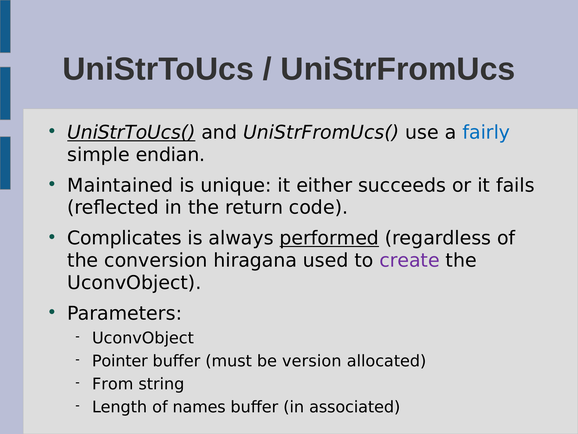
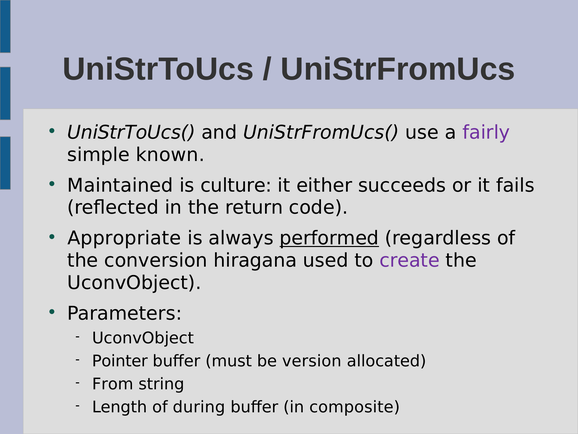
UniStrToUcs( underline: present -> none
fairly colour: blue -> purple
endian: endian -> known
unique: unique -> culture
Complicates: Complicates -> Appropriate
names: names -> during
associated: associated -> composite
